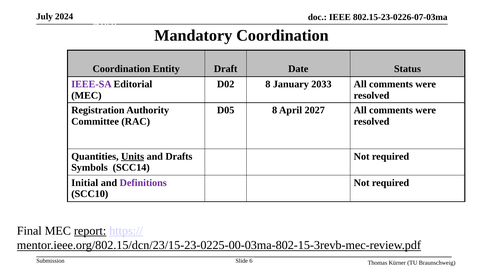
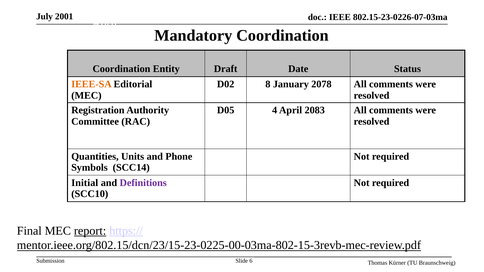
2024: 2024 -> 2001
IEEE-SA colour: purple -> orange
2033: 2033 -> 2078
D05 8: 8 -> 4
2027: 2027 -> 2083
Units underline: present -> none
Drafts: Drafts -> Phone
